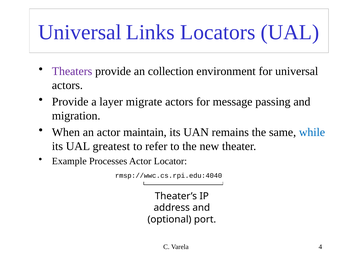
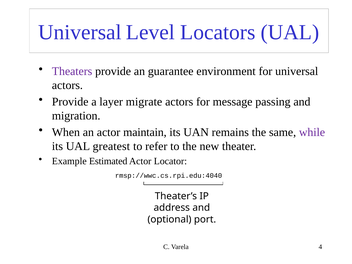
Links: Links -> Level
collection: collection -> guarantee
while colour: blue -> purple
Processes: Processes -> Estimated
